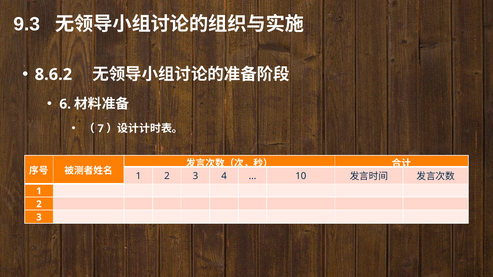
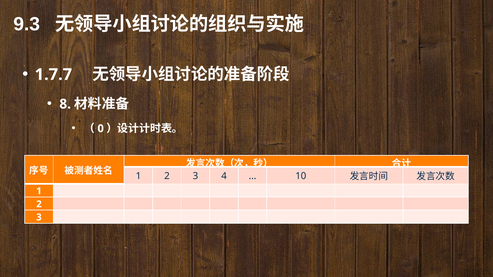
8.6.2: 8.6.2 -> 1.7.7
6: 6 -> 8
7: 7 -> 0
